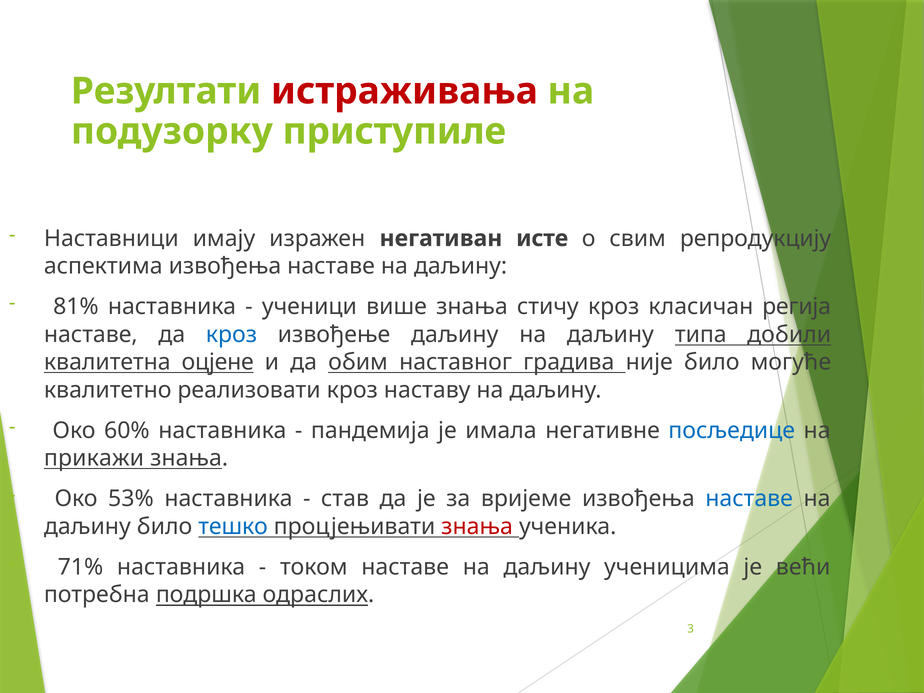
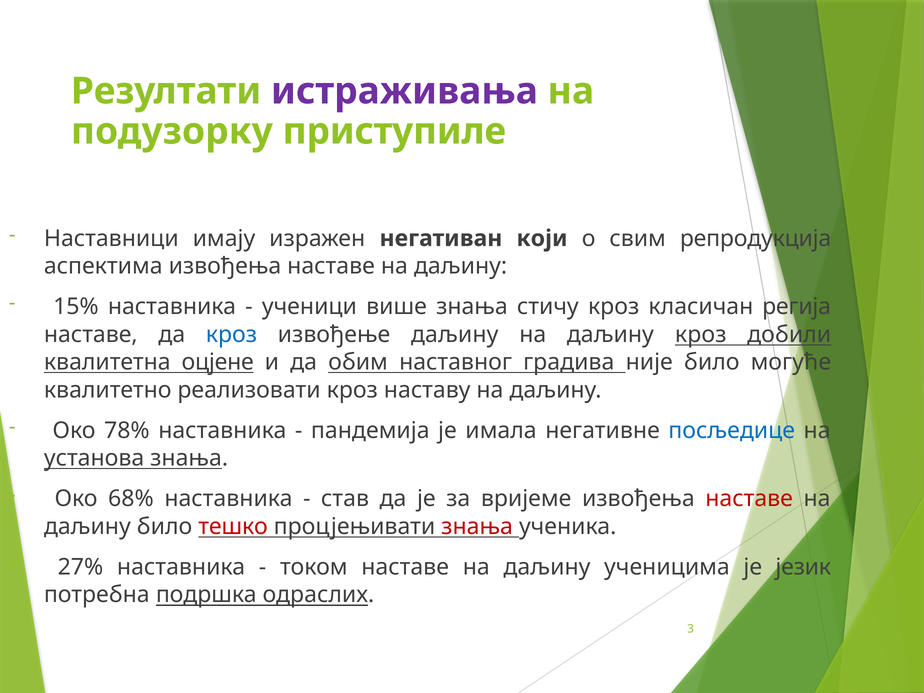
истраживања colour: red -> purple
исте: исте -> који
репродукцију: репродукцију -> репродукција
81%: 81% -> 15%
даљину типа: типа -> кроз
60%: 60% -> 78%
прикажи: прикажи -> установа
53%: 53% -> 68%
наставе at (749, 499) colour: blue -> red
тешко colour: blue -> red
71%: 71% -> 27%
већи: већи -> језик
